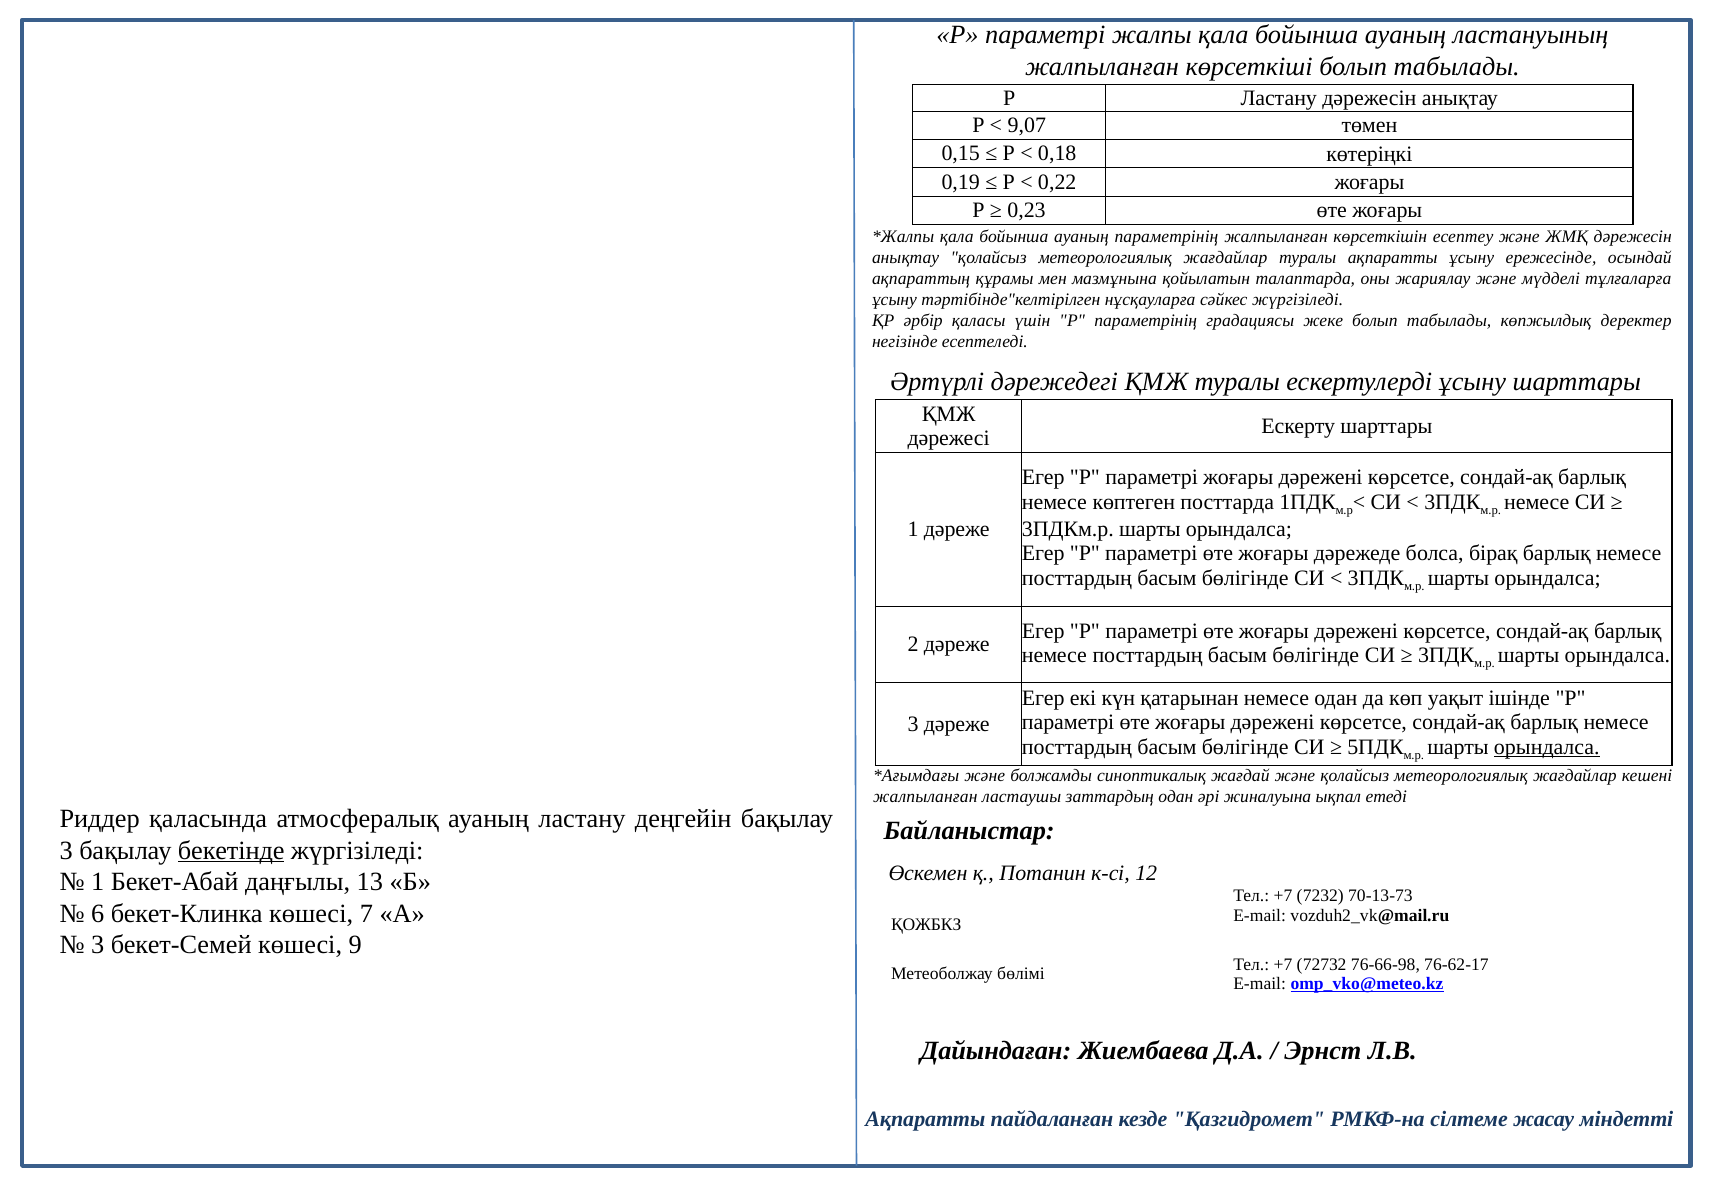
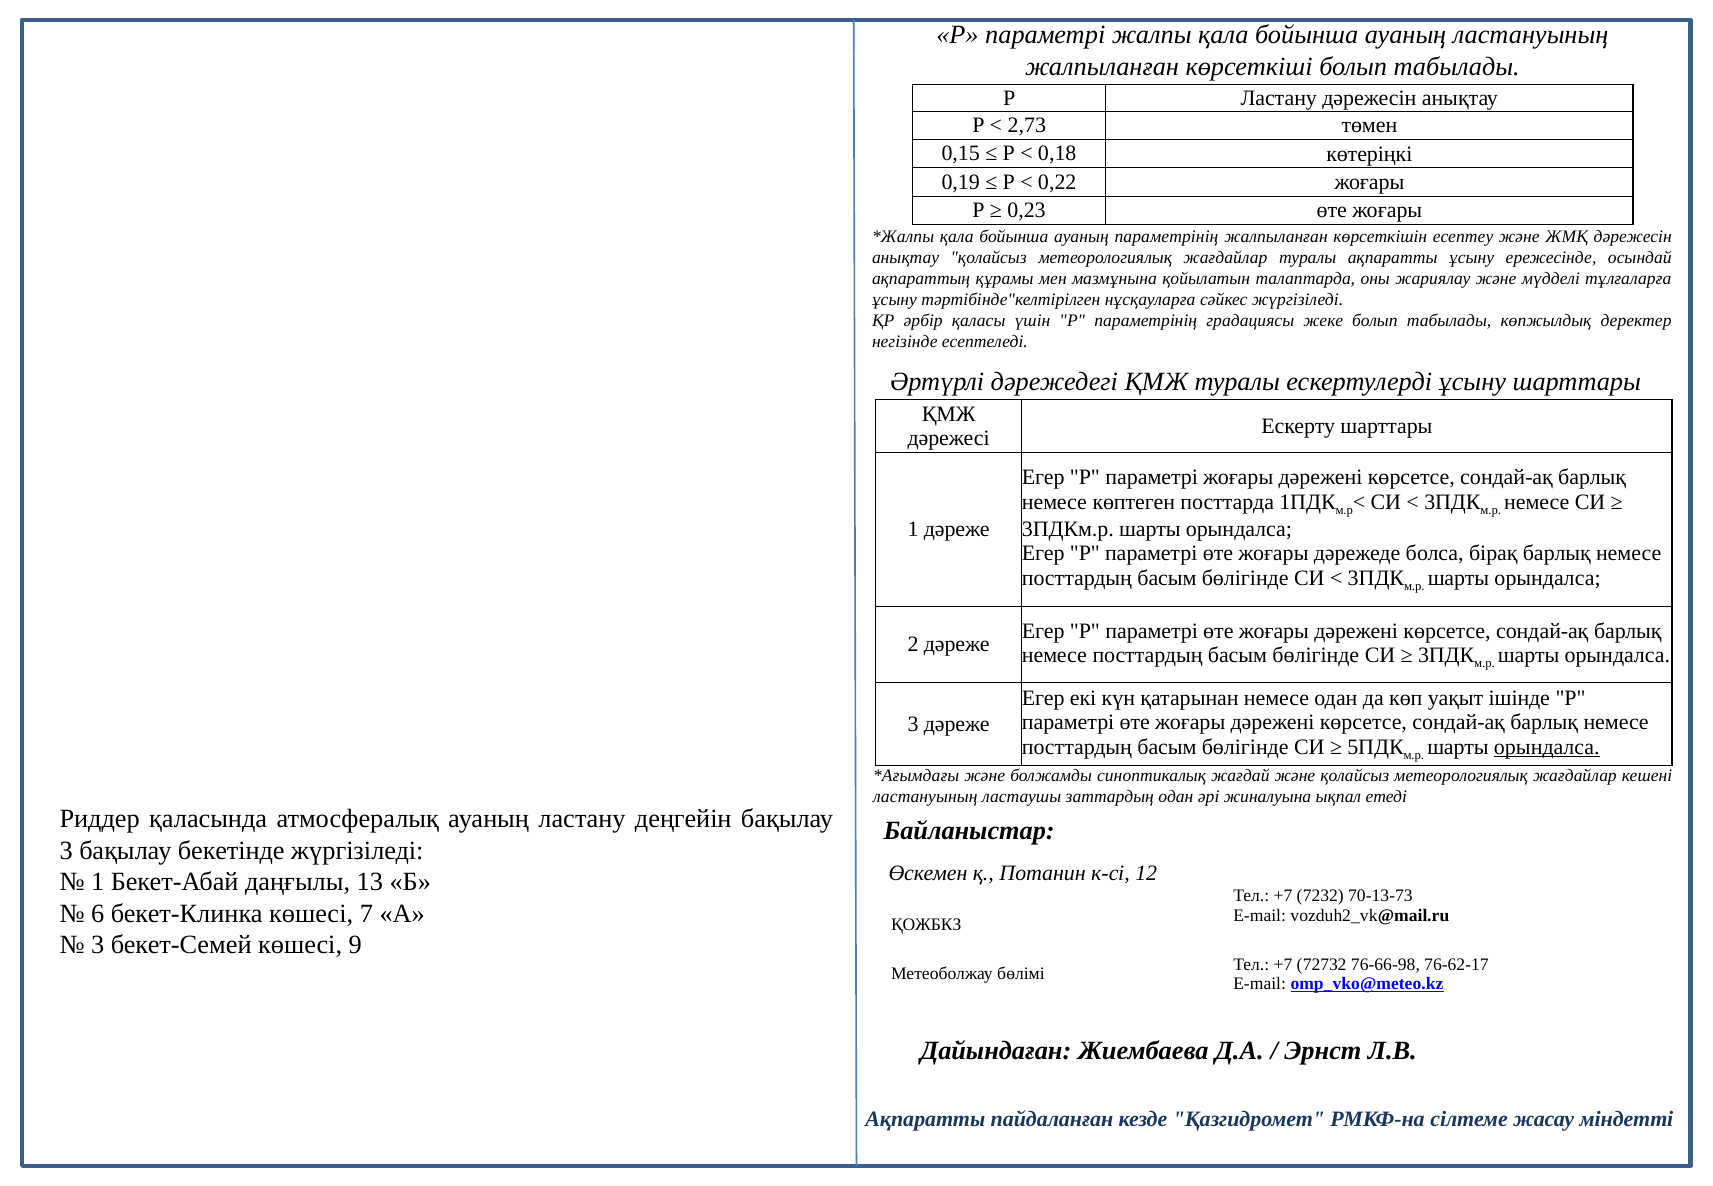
9,07: 9,07 -> 2,73
жалпыланған at (925, 797): жалпыланған -> ластануының
бекетінде underline: present -> none
